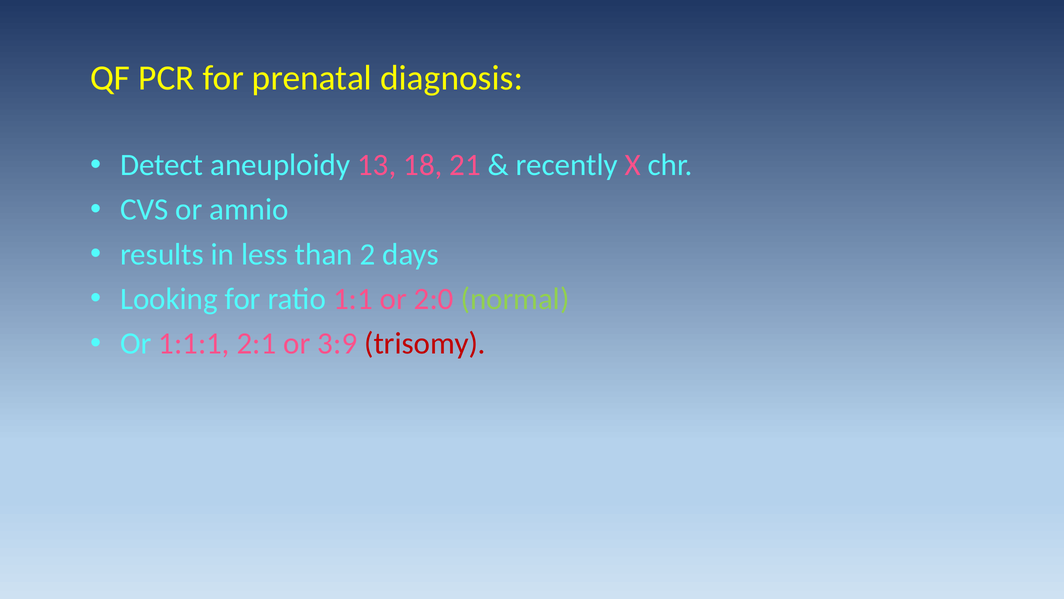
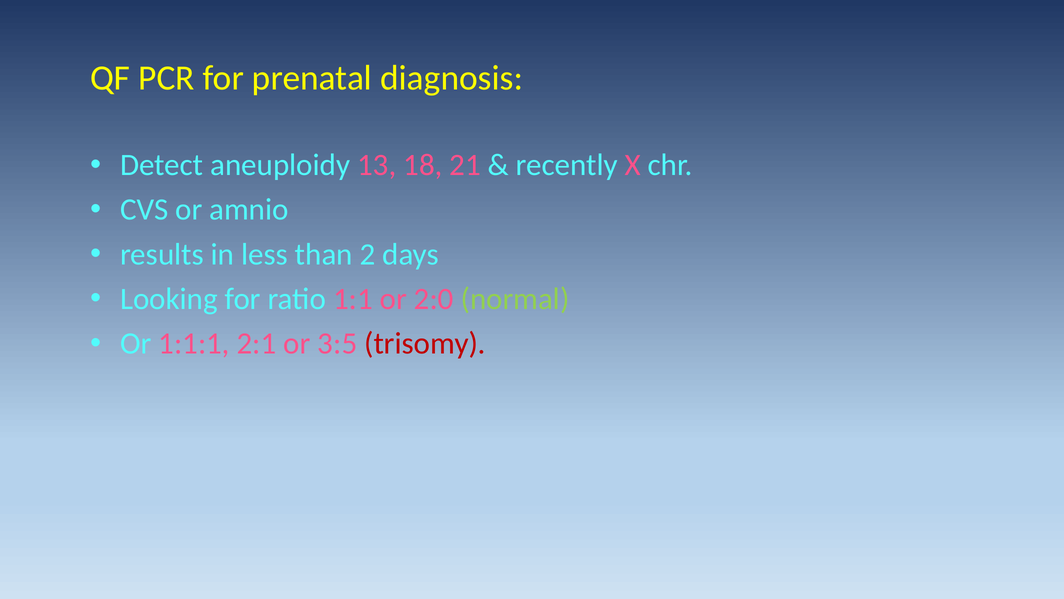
3:9: 3:9 -> 3:5
